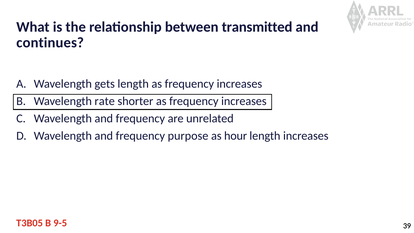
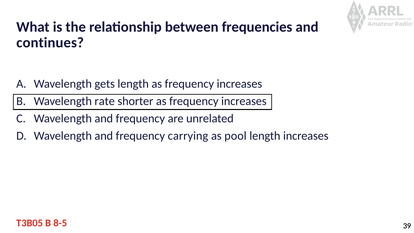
transmitted: transmitted -> frequencies
purpose: purpose -> carrying
hour: hour -> pool
9-5: 9-5 -> 8-5
